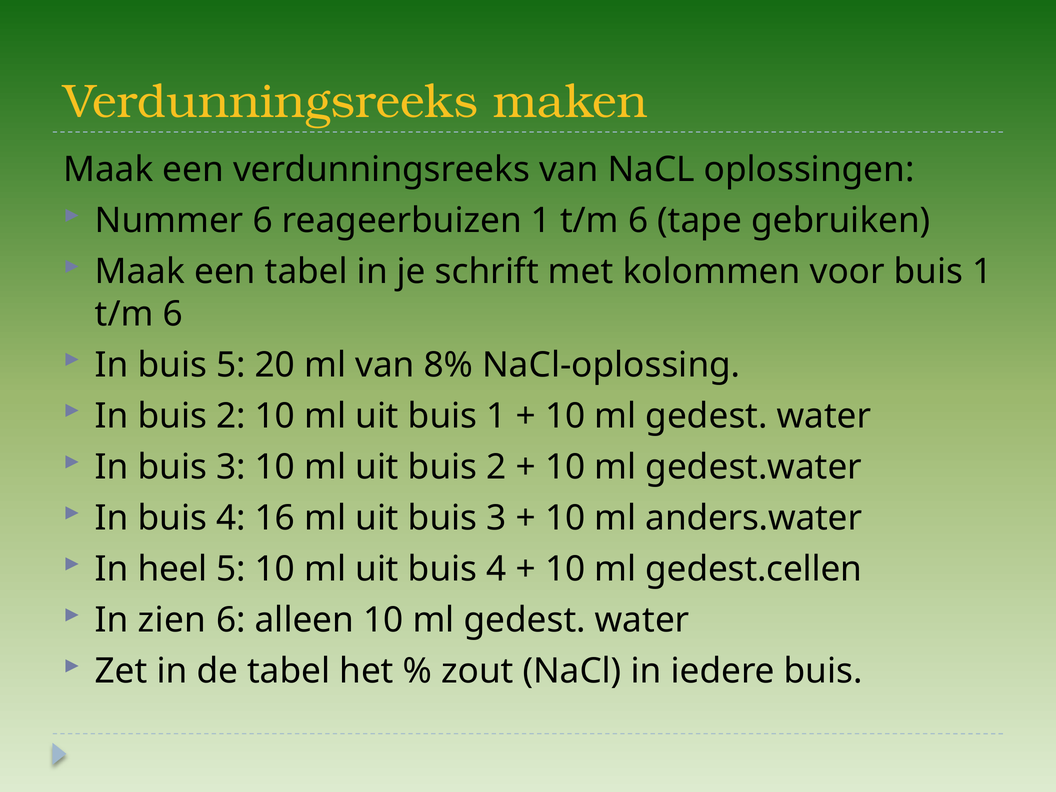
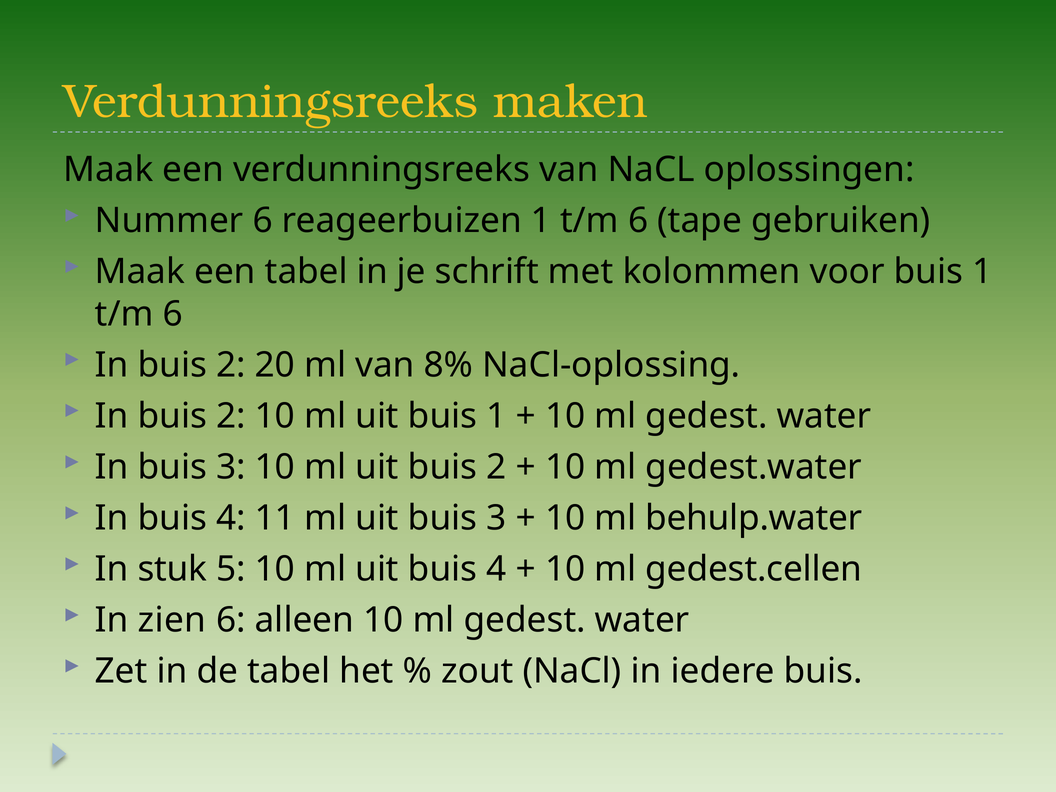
5 at (231, 365): 5 -> 2
16: 16 -> 11
anders.water: anders.water -> behulp.water
heel: heel -> stuk
